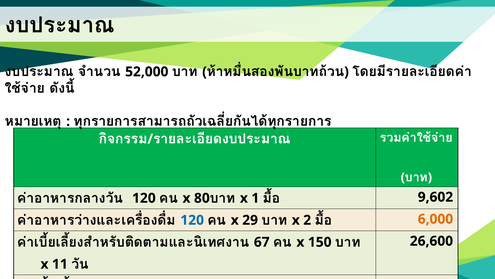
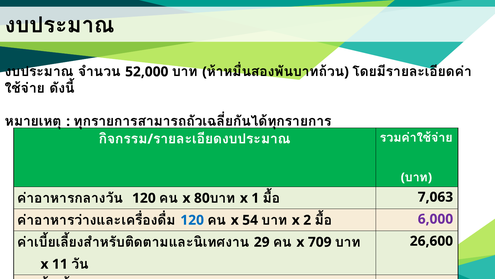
9,602: 9,602 -> 7,063
29: 29 -> 54
6,000 colour: orange -> purple
67: 67 -> 29
150: 150 -> 709
